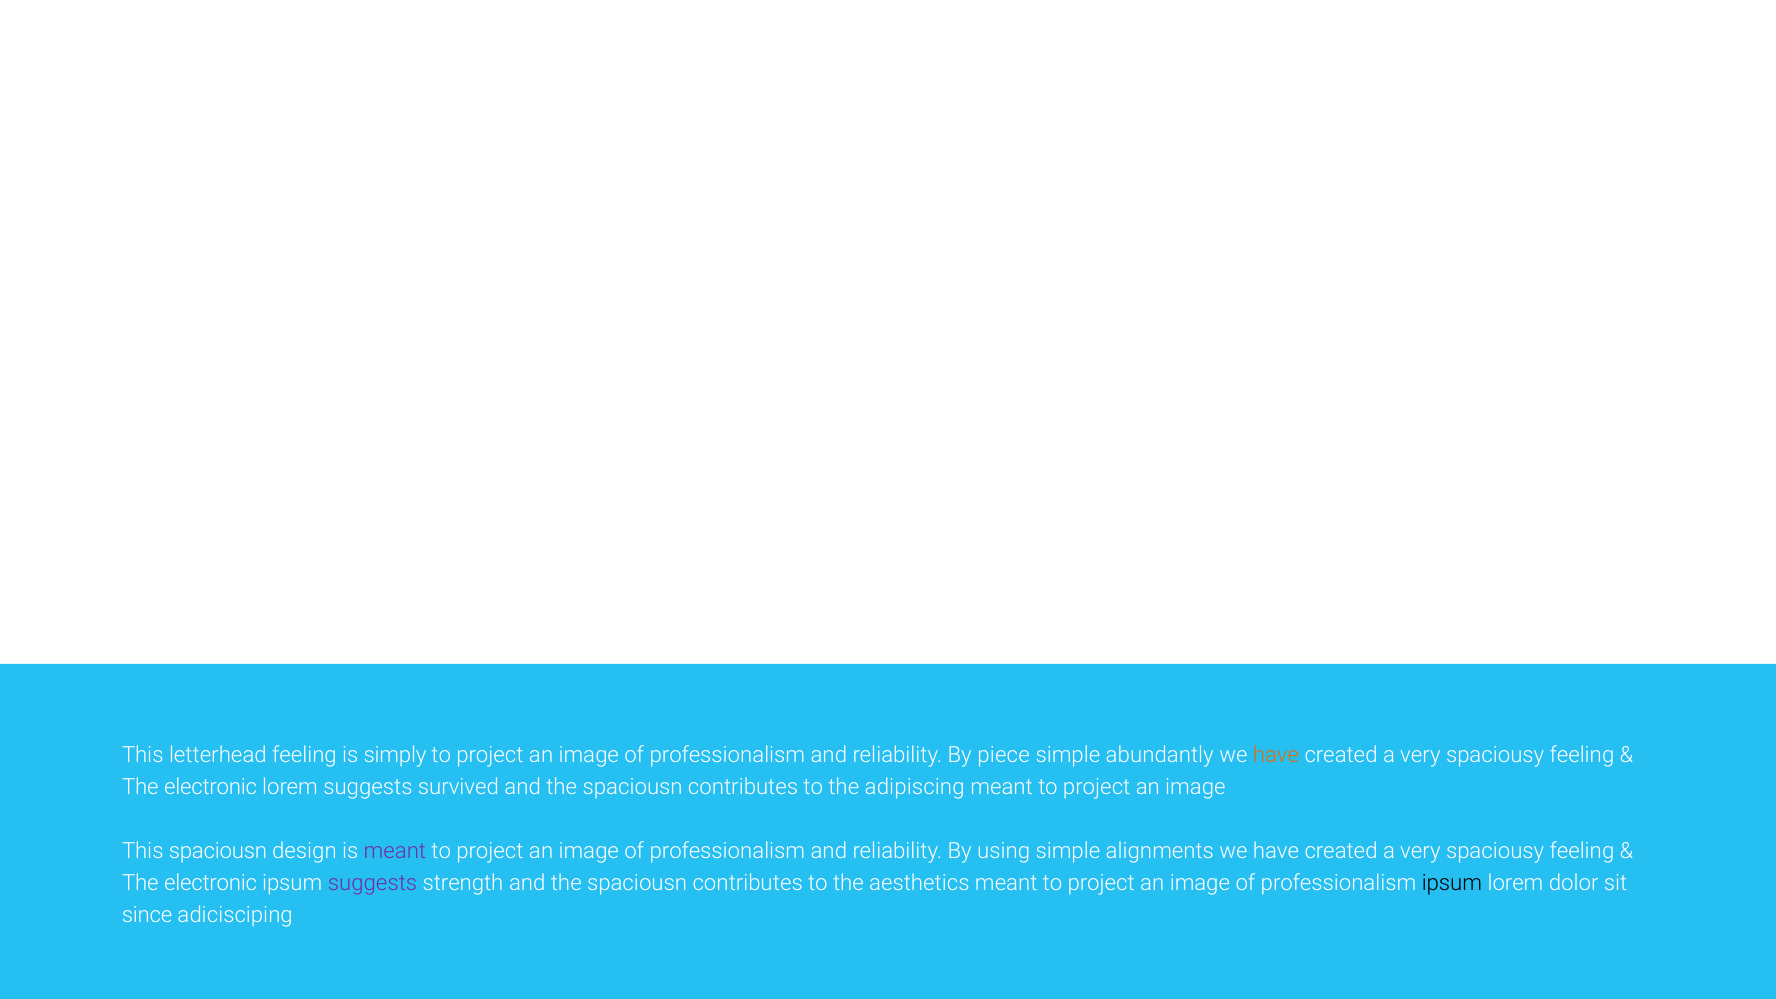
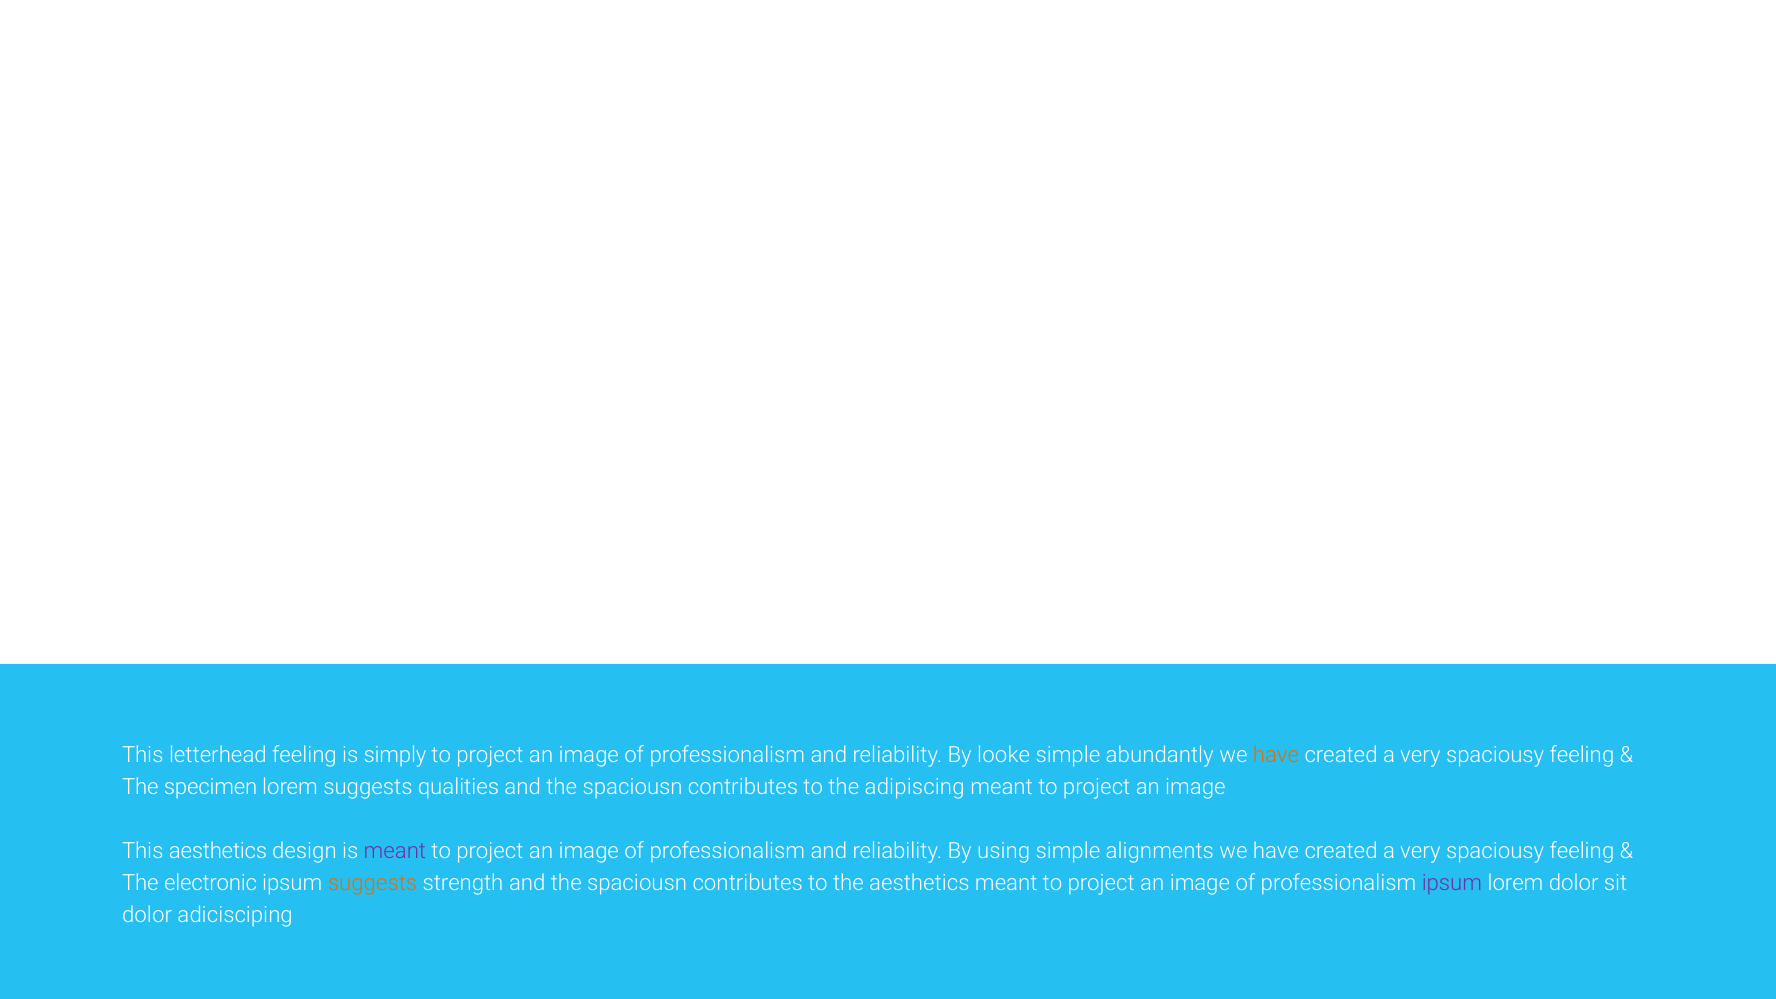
piece: piece -> looke
electronic at (211, 788): electronic -> specimen
survived: survived -> qualities
This spaciousn: spaciousn -> aesthetics
suggests at (372, 884) colour: purple -> orange
ipsum at (1452, 884) colour: black -> purple
since at (147, 916): since -> dolor
